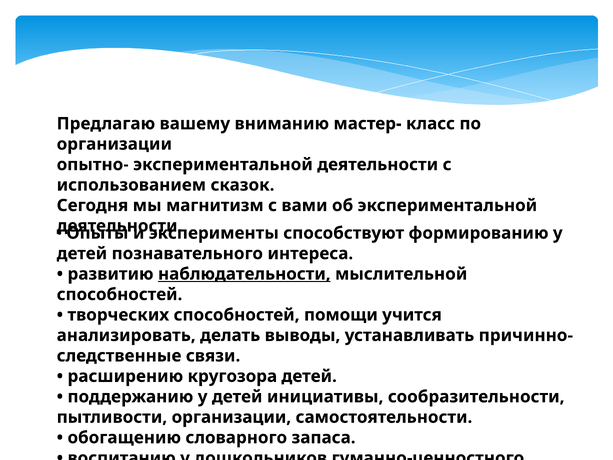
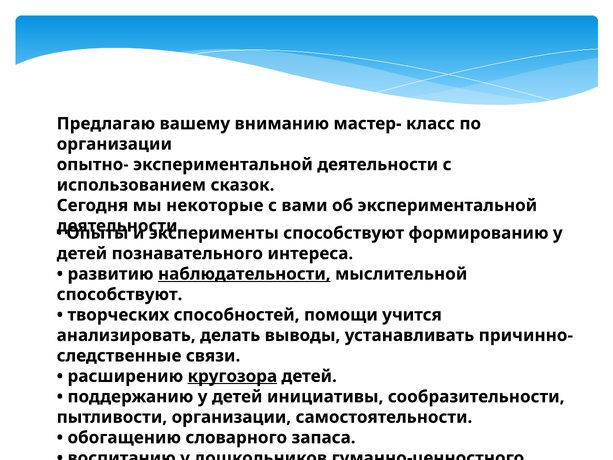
магнитизм: магнитизм -> некоторые
способностей at (120, 294): способностей -> способствуют
кругозора underline: none -> present
